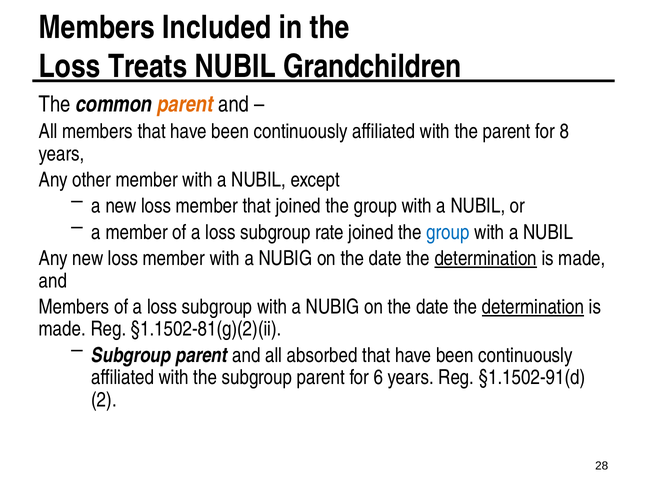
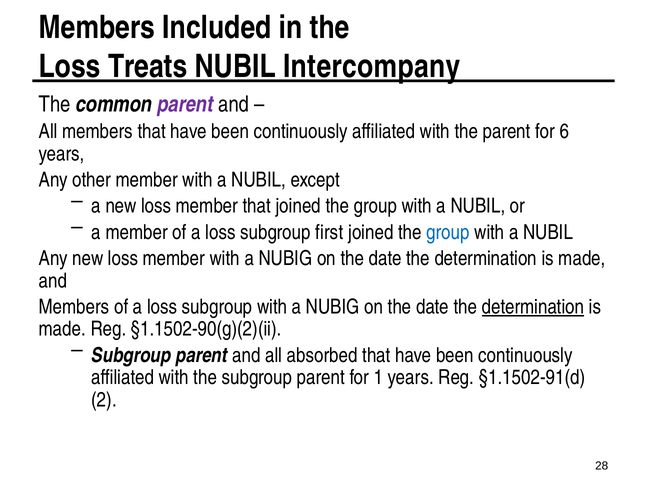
Grandchildren: Grandchildren -> Intercompany
parent at (185, 105) colour: orange -> purple
8: 8 -> 6
rate: rate -> first
determination at (486, 259) underline: present -> none
§1.1502-81(g)(2)(ii: §1.1502-81(g)(2)(ii -> §1.1502-90(g)(2)(ii
6: 6 -> 1
